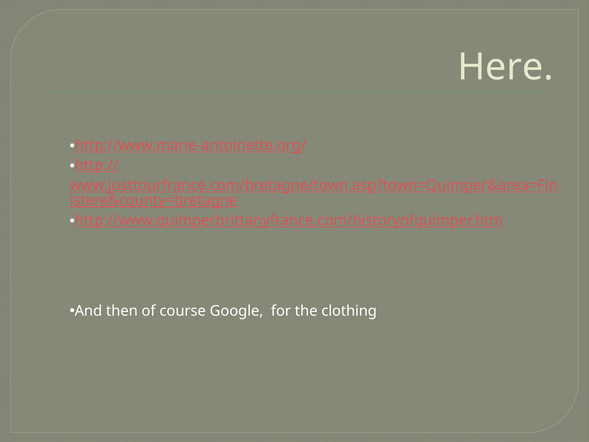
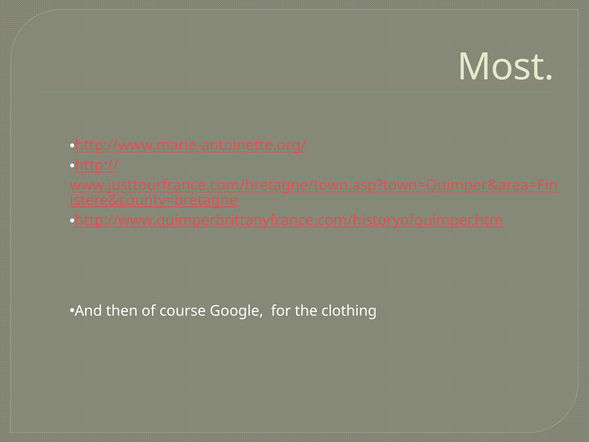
Here: Here -> Most
